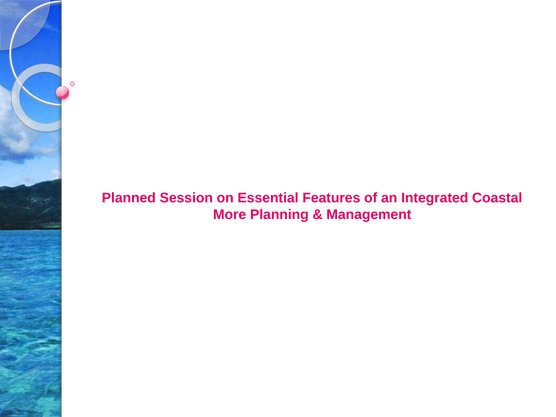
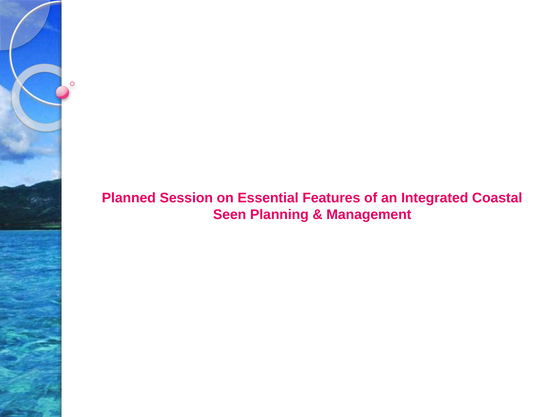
More: More -> Seen
